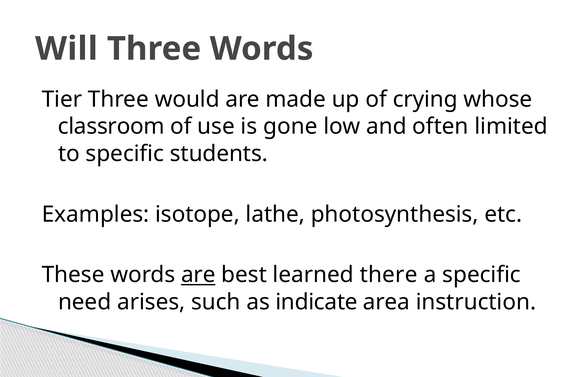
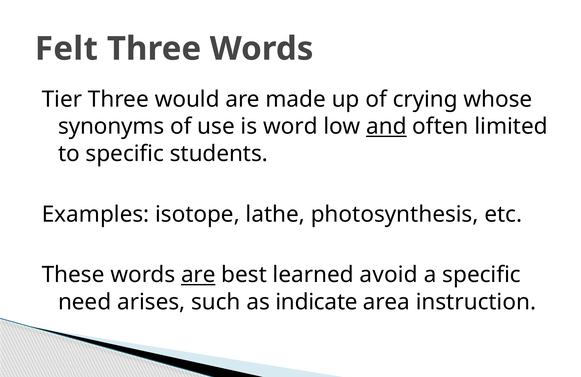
Will: Will -> Felt
classroom: classroom -> synonyms
gone: gone -> word
and underline: none -> present
there: there -> avoid
